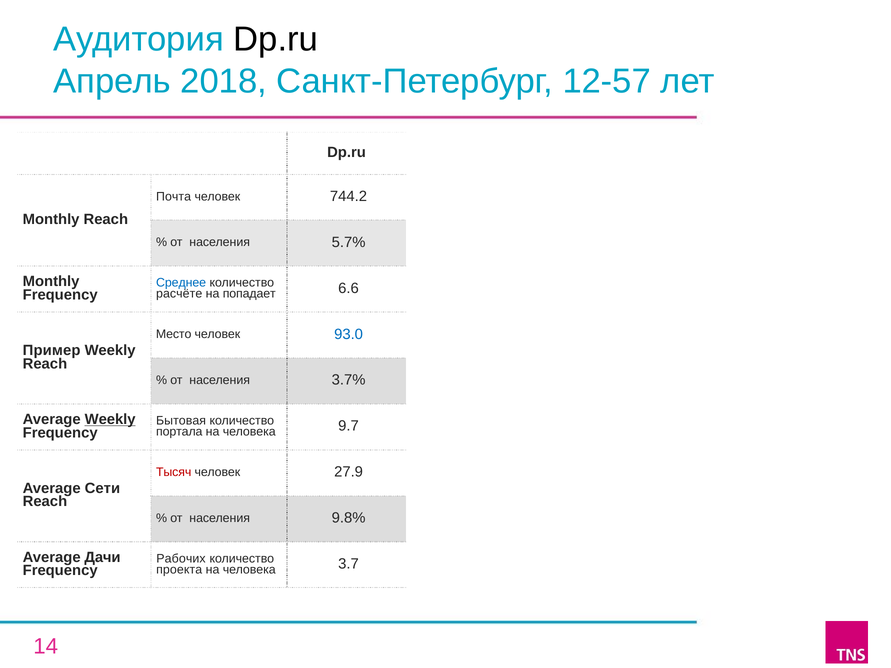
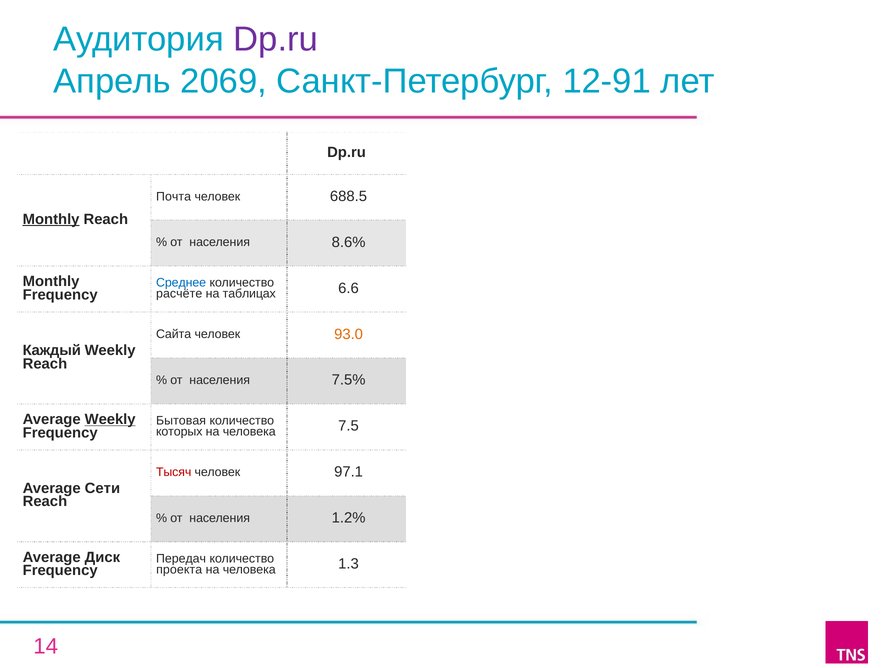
Dp.ru at (276, 39) colour: black -> purple
2018: 2018 -> 2069
12-57: 12-57 -> 12-91
744.2: 744.2 -> 688.5
Monthly at (51, 219) underline: none -> present
5.7%: 5.7% -> 8.6%
попадает: попадает -> таблицах
Место: Место -> Сайта
93.0 colour: blue -> orange
Пример: Пример -> Каждый
3.7%: 3.7% -> 7.5%
портала: портала -> которых
9.7: 9.7 -> 7.5
27.9: 27.9 -> 97.1
9.8%: 9.8% -> 1.2%
Дачи: Дачи -> Диск
Рабочих: Рабочих -> Передач
3.7: 3.7 -> 1.3
